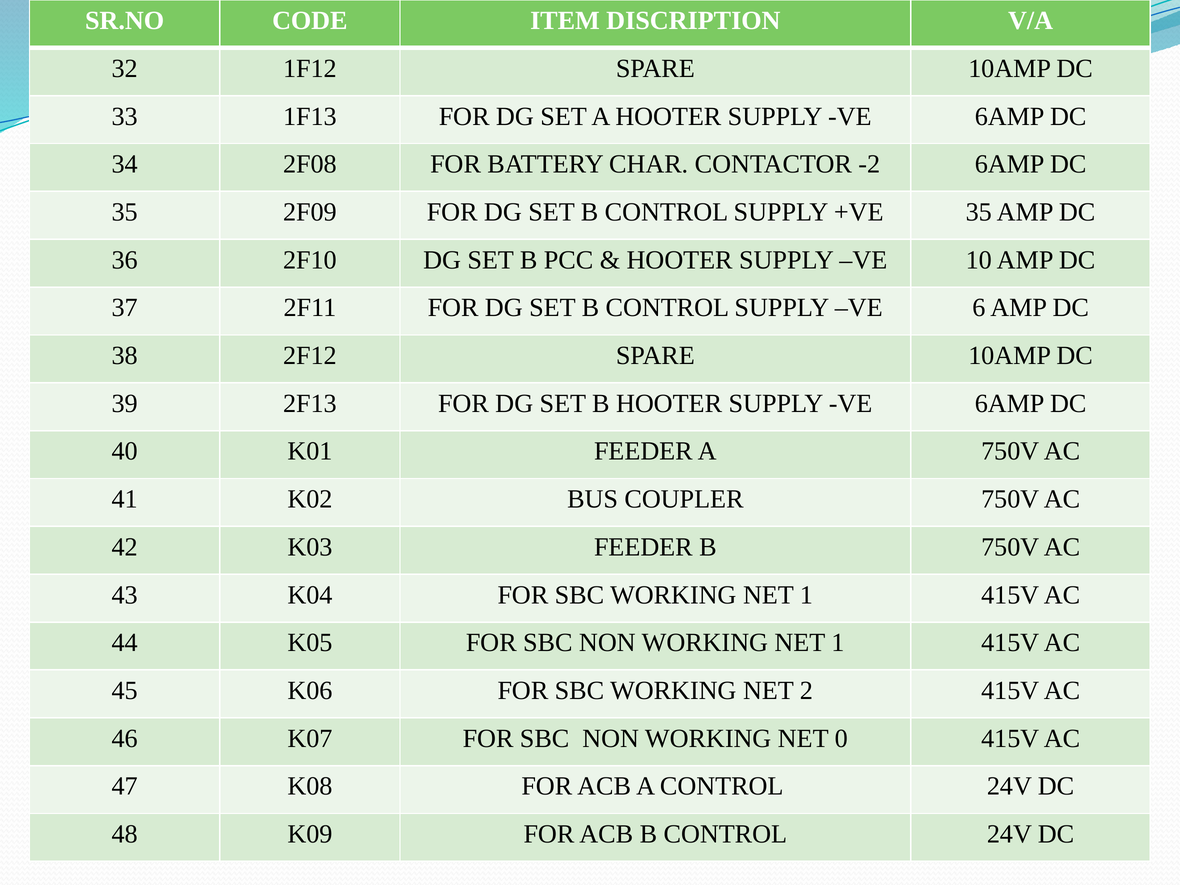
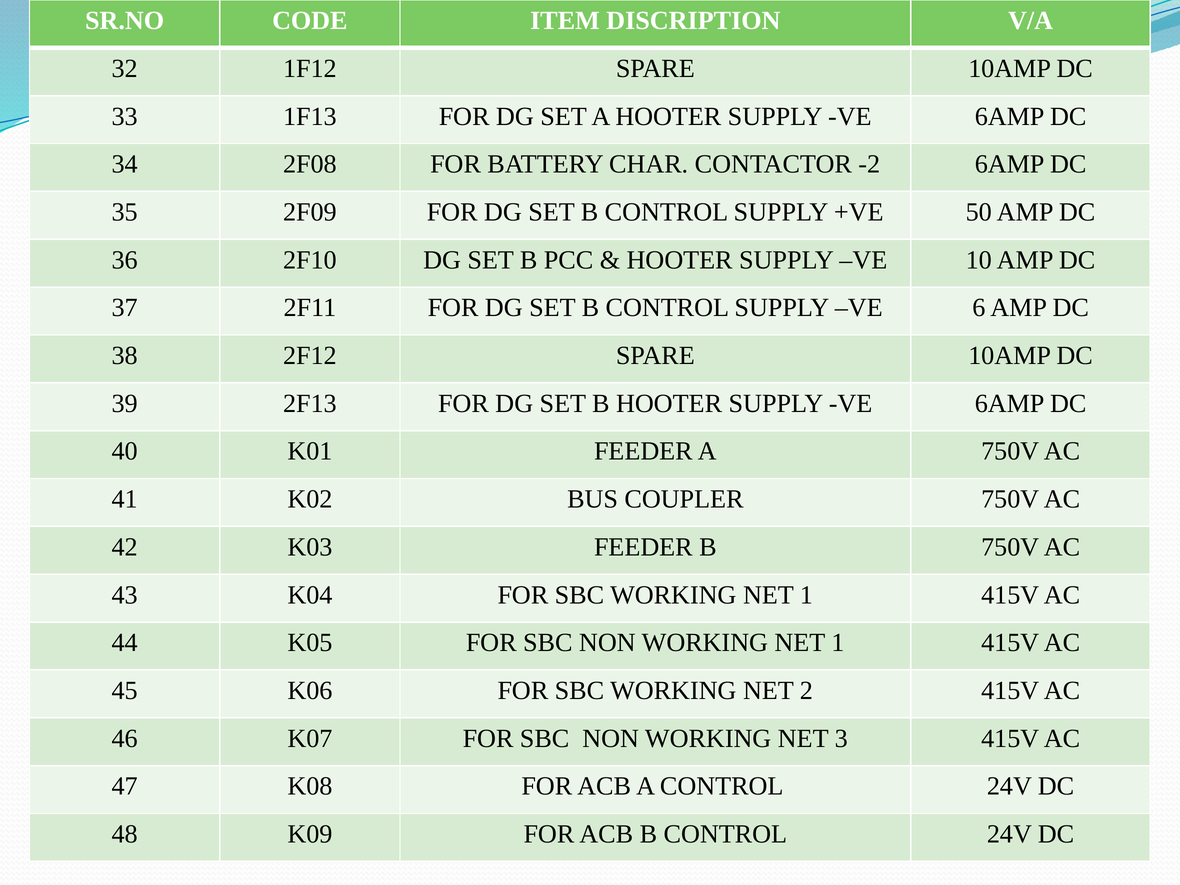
+VE 35: 35 -> 50
0: 0 -> 3
